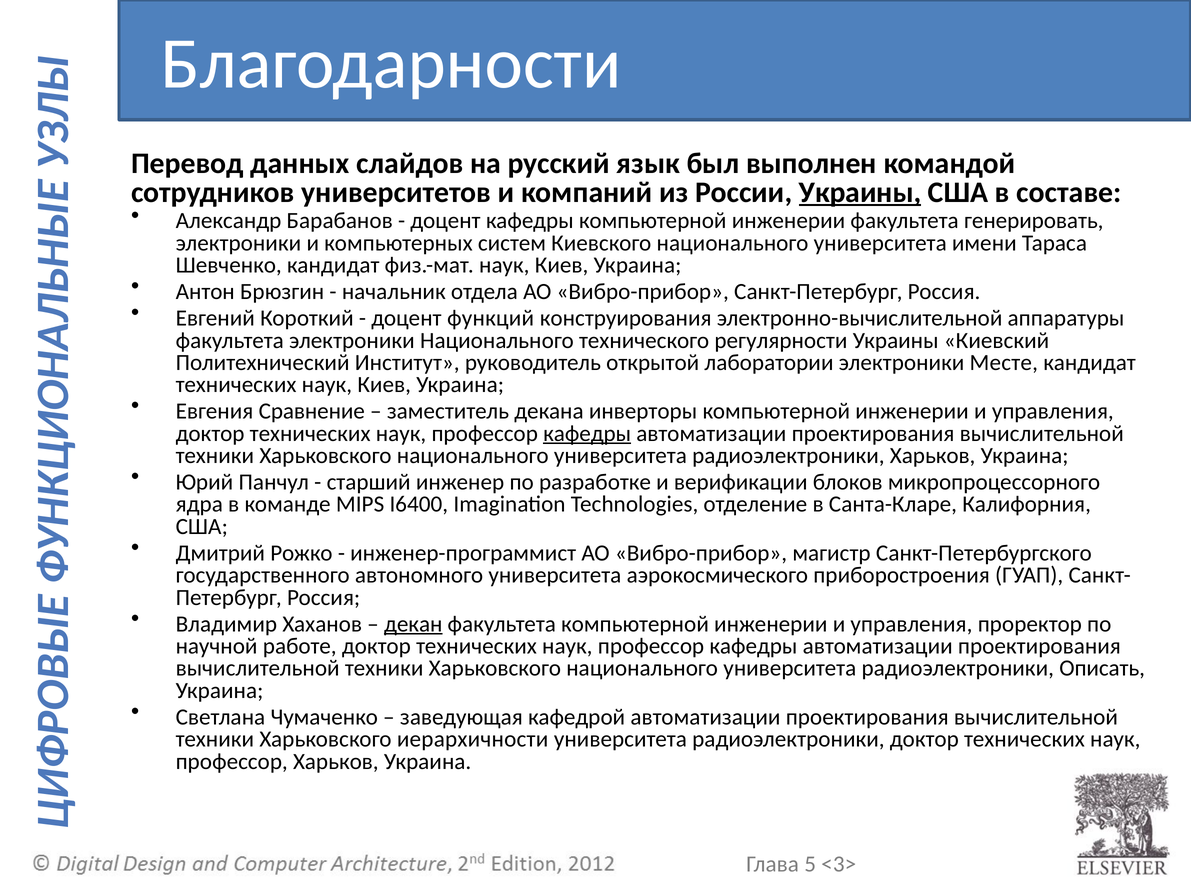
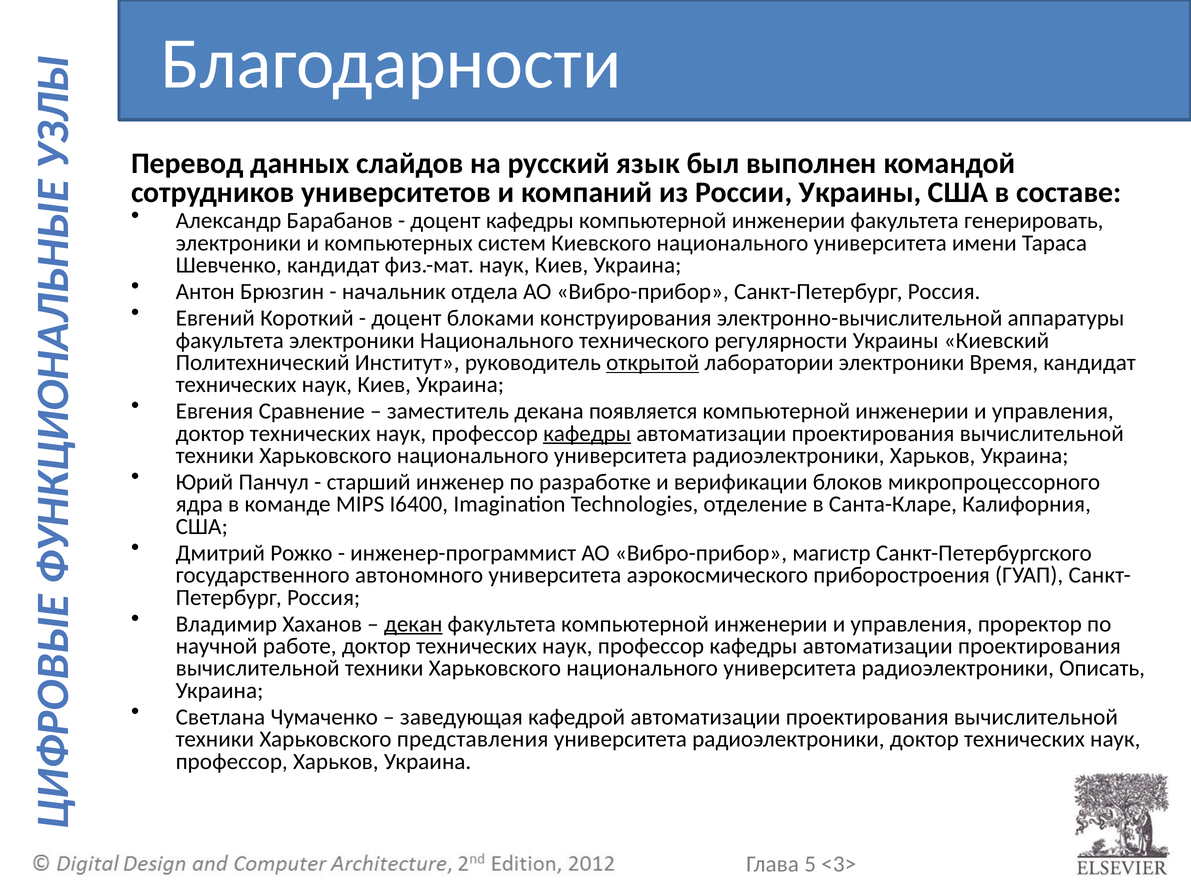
Украины at (860, 192) underline: present -> none
функций: функций -> блоками
открытой underline: none -> present
Месте: Месте -> Время
инверторы: инверторы -> появляется
иерархичности: иерархичности -> представления
